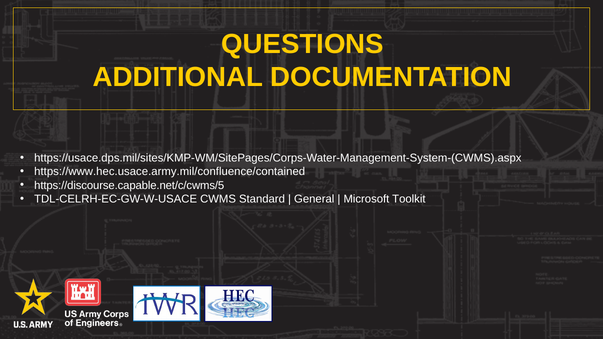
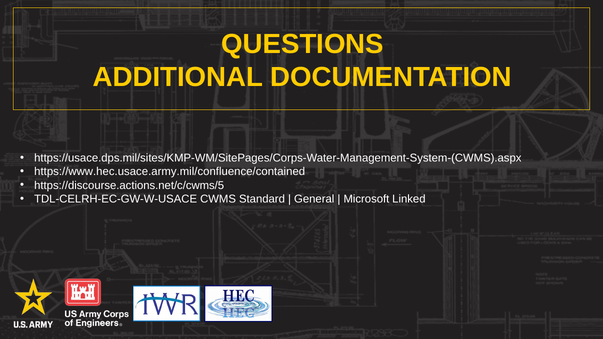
https://discourse.capable.net/c/cwms/5: https://discourse.capable.net/c/cwms/5 -> https://discourse.actions.net/c/cwms/5
Toolkit: Toolkit -> Linked
